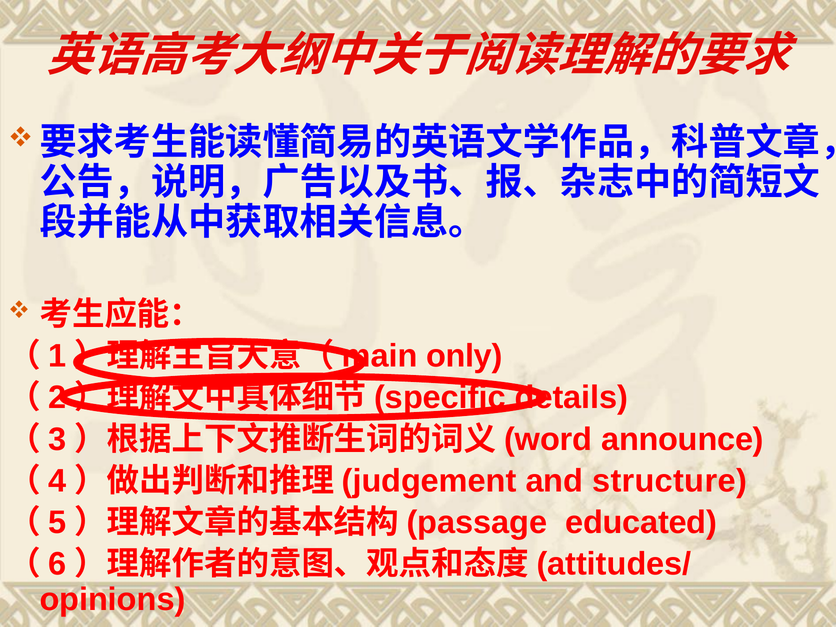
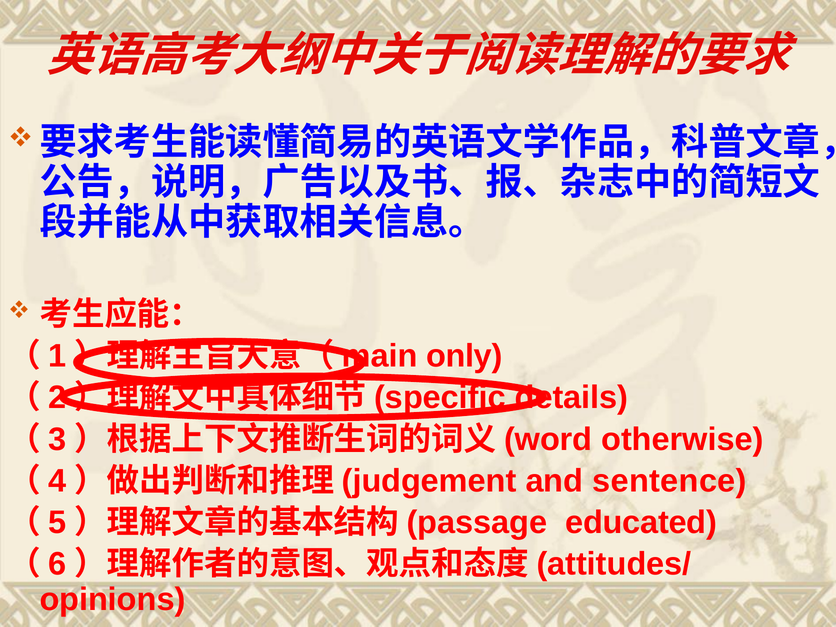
announce: announce -> otherwise
structure: structure -> sentence
